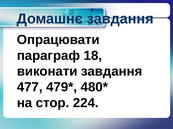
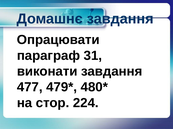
18: 18 -> 31
